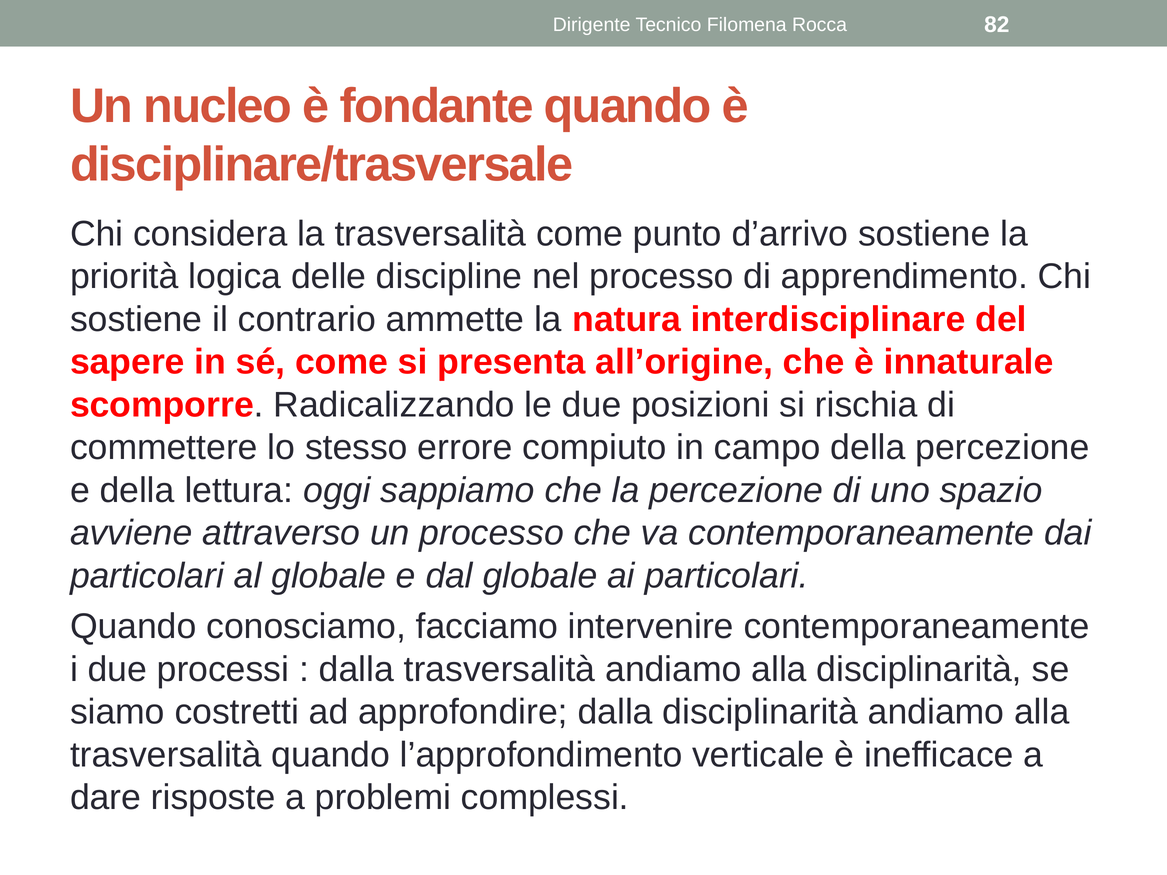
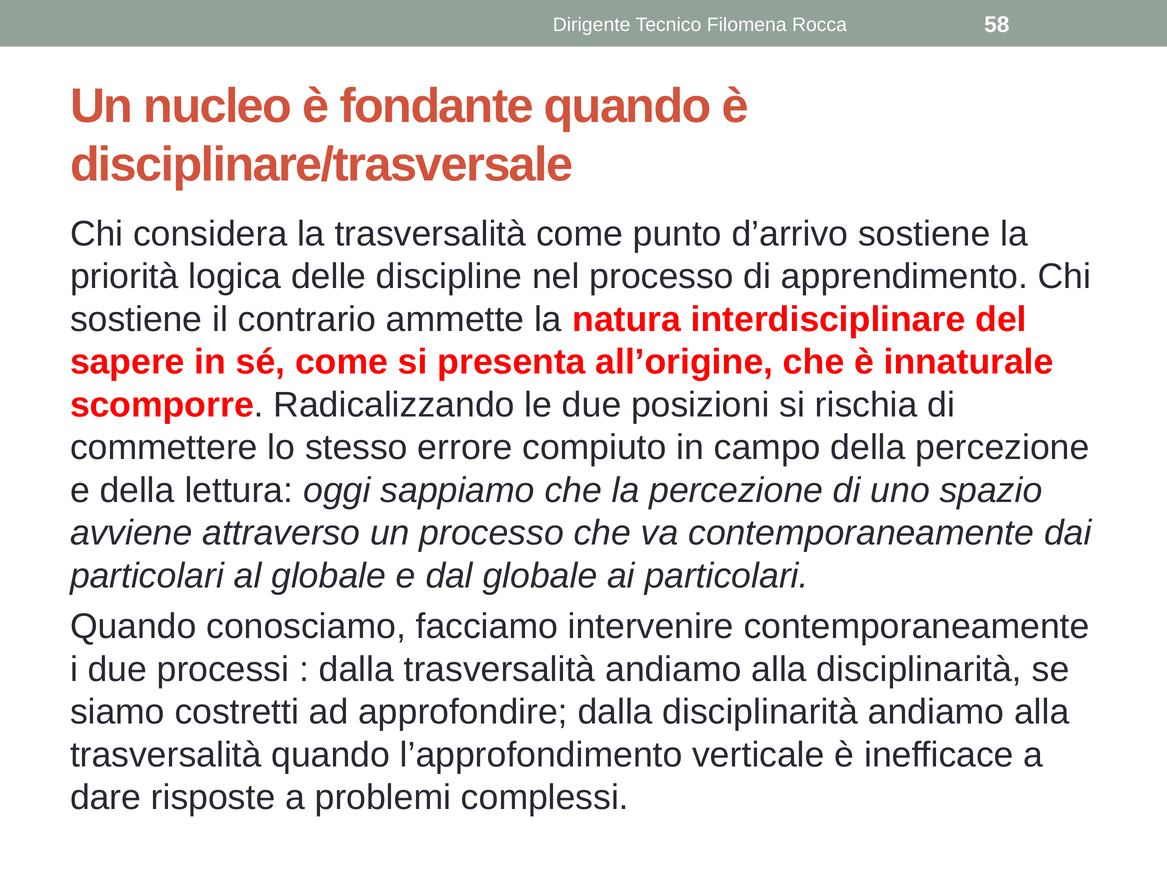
82: 82 -> 58
